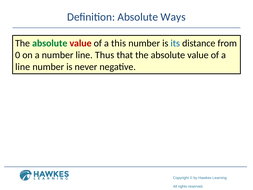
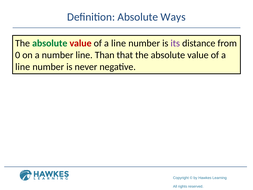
this at (119, 43): this -> line
its colour: blue -> purple
Thus: Thus -> Than
